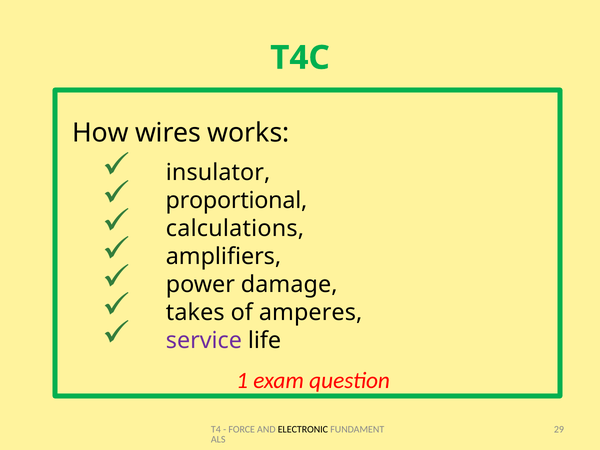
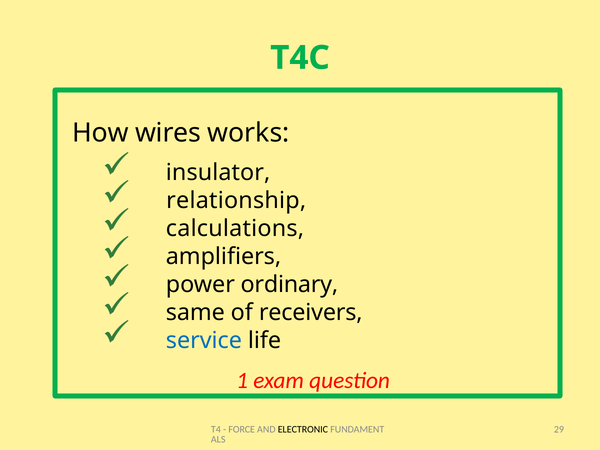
proportional: proportional -> relationship
damage: damage -> ordinary
takes: takes -> same
amperes: amperes -> receivers
service colour: purple -> blue
